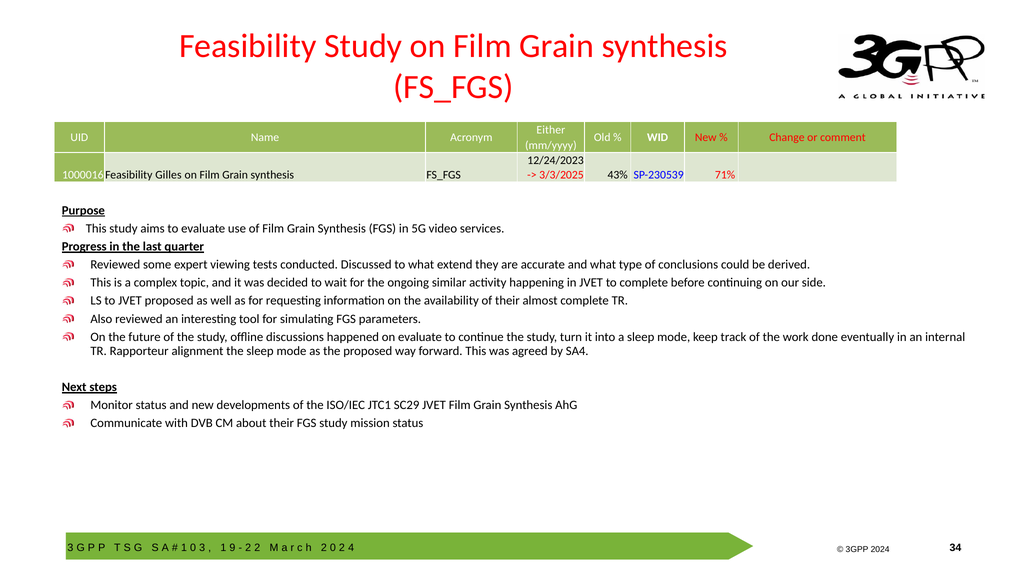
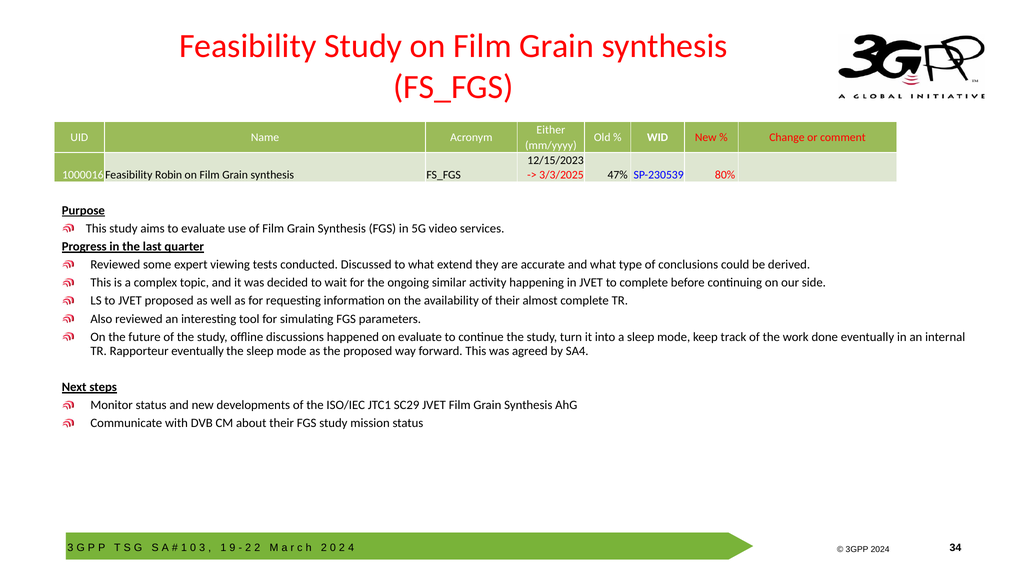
12/24/2023: 12/24/2023 -> 12/15/2023
Gilles: Gilles -> Robin
43%: 43% -> 47%
71%: 71% -> 80%
Rapporteur alignment: alignment -> eventually
